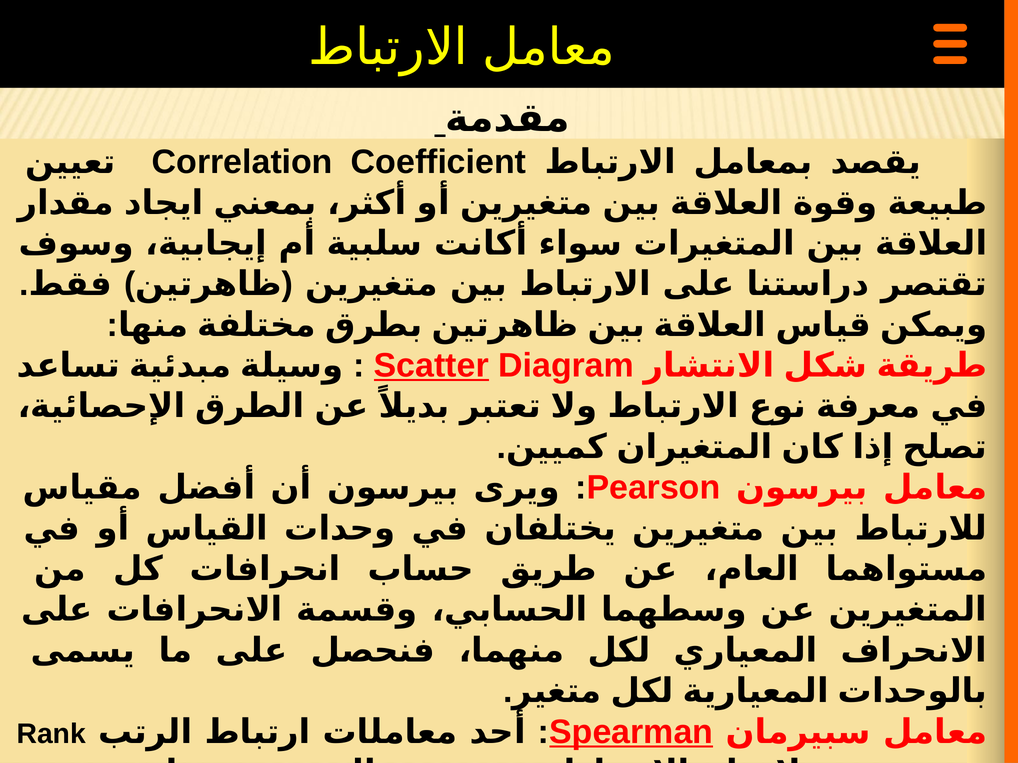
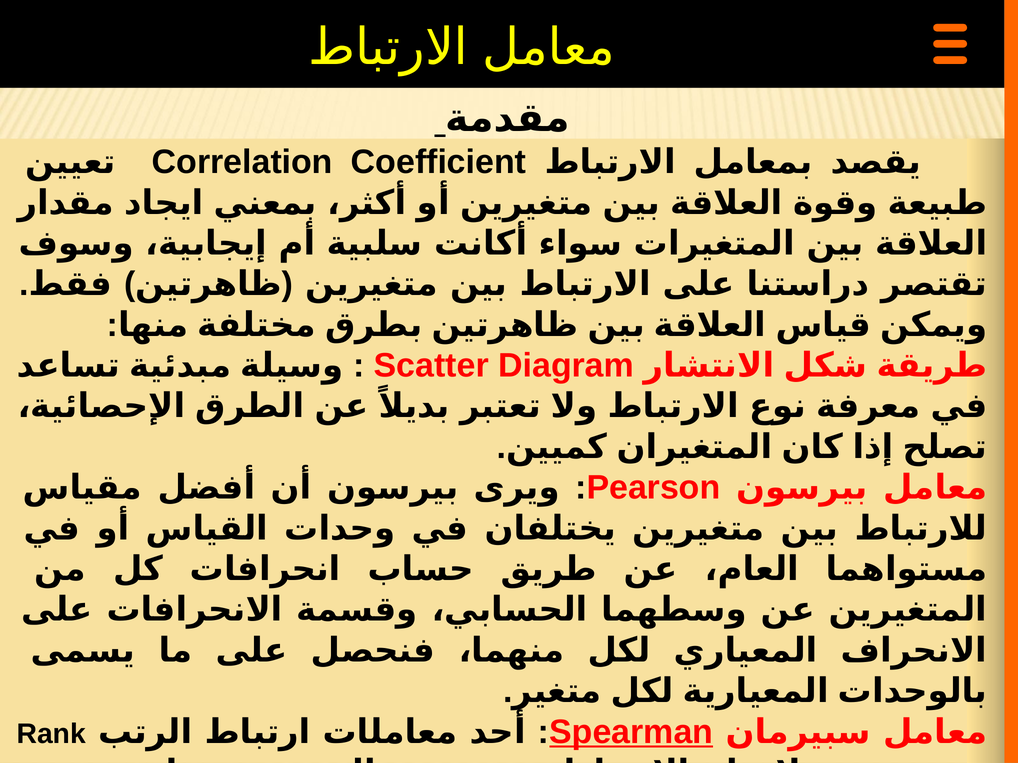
Scatter underline: present -> none
